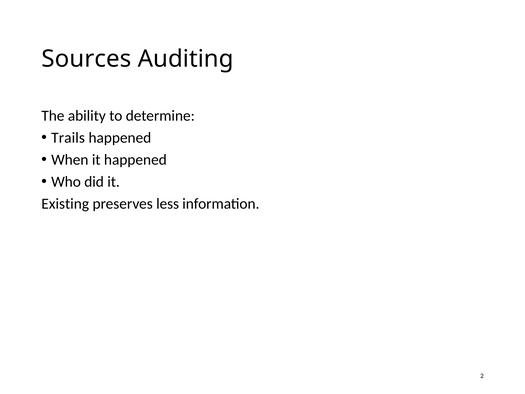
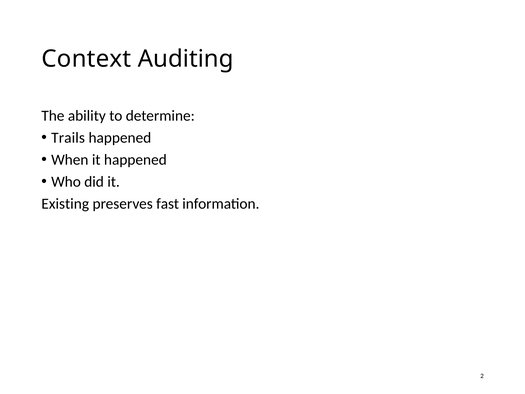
Sources: Sources -> Context
less: less -> fast
